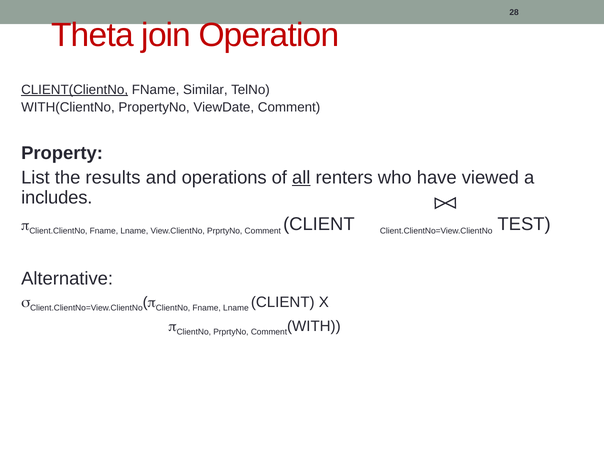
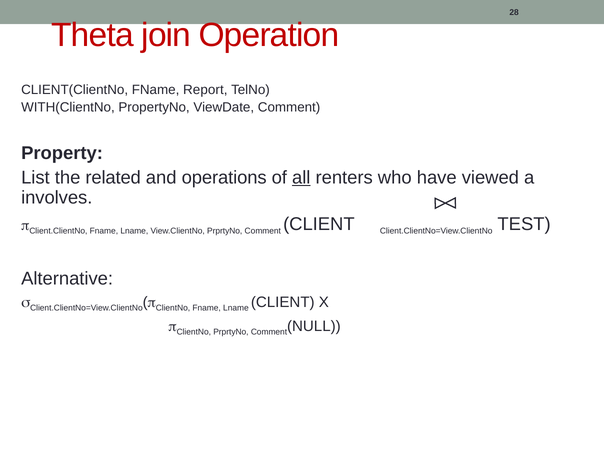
CLIENT(ClientNo underline: present -> none
Similar: Similar -> Report
results: results -> related
includes: includes -> involves
WITH: WITH -> NULL
